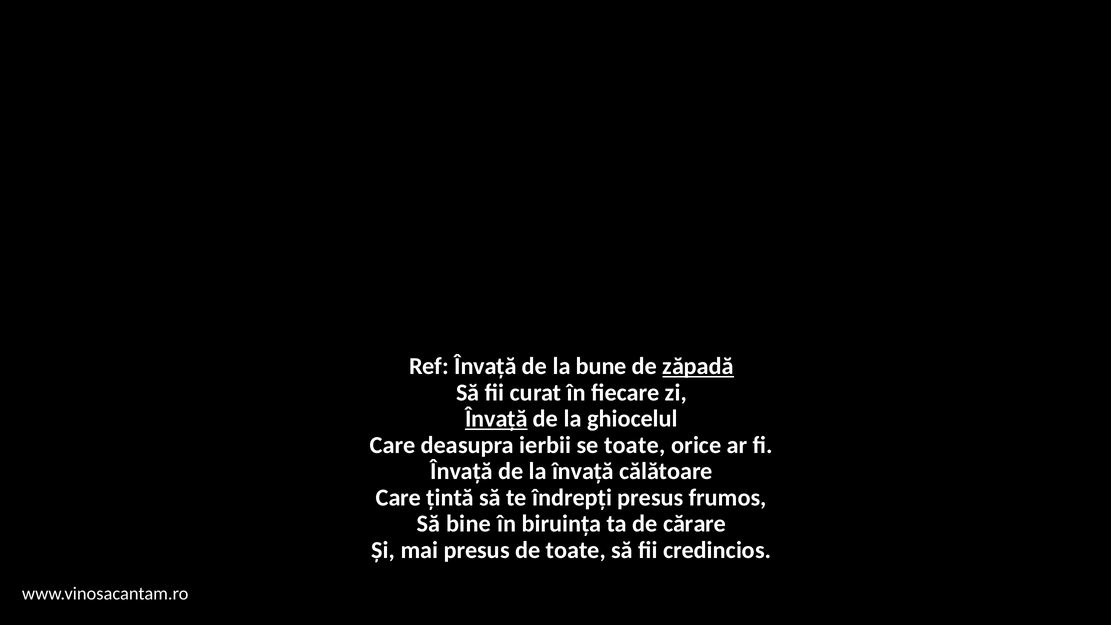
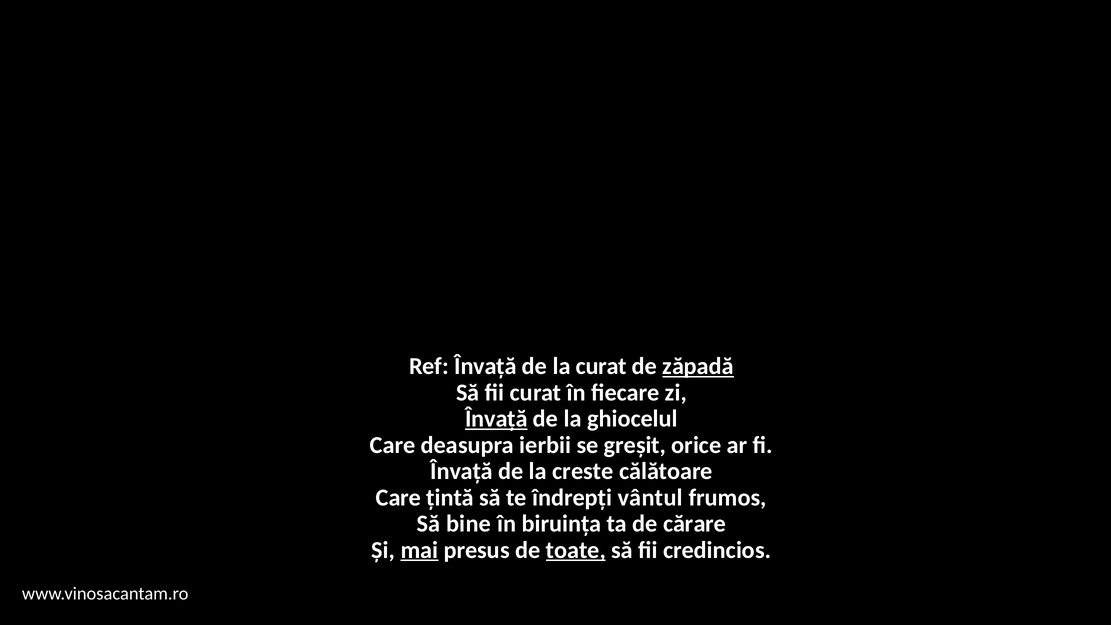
la bune: bune -> curat
se toate: toate -> greșit
la învață: învață -> creste
îndrepți presus: presus -> vântul
mai underline: none -> present
toate at (576, 550) underline: none -> present
